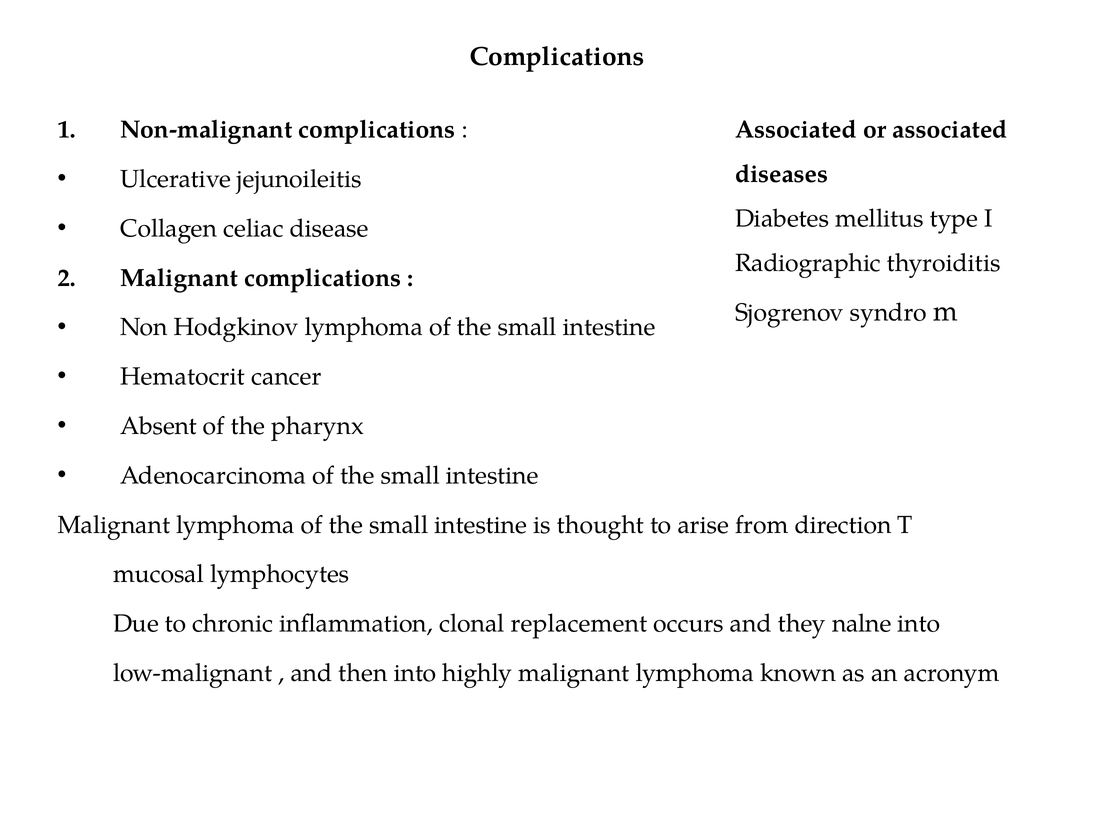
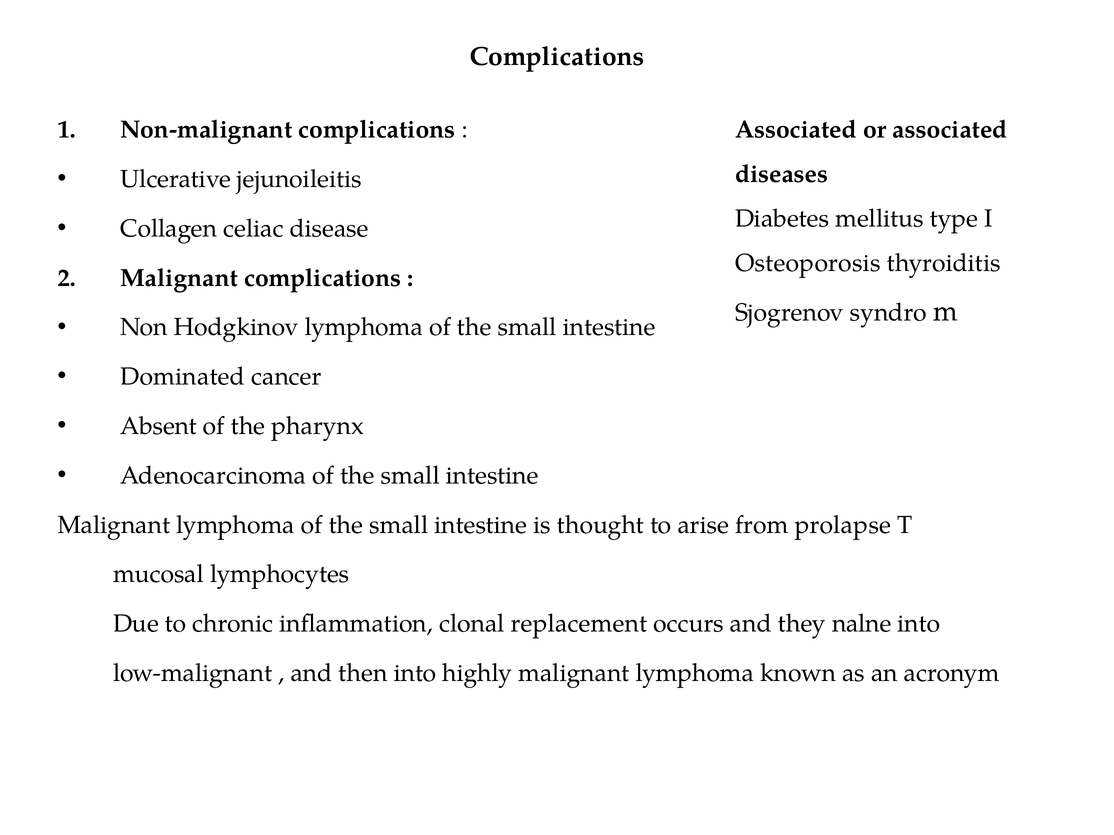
Radiographic: Radiographic -> Osteoporosis
Hematocrit: Hematocrit -> Dominated
direction: direction -> prolapse
